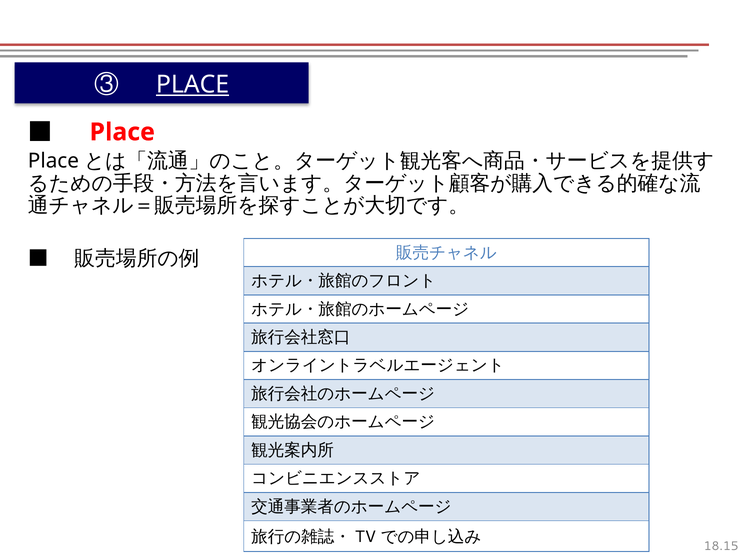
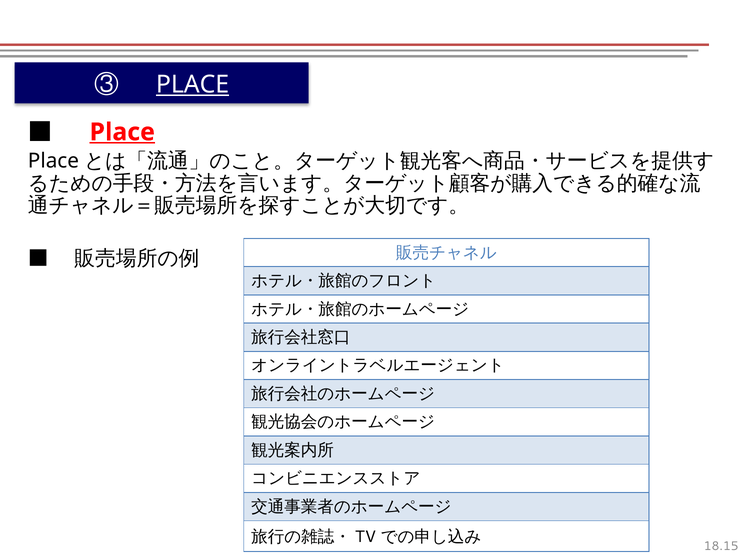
Place at (122, 132) underline: none -> present
